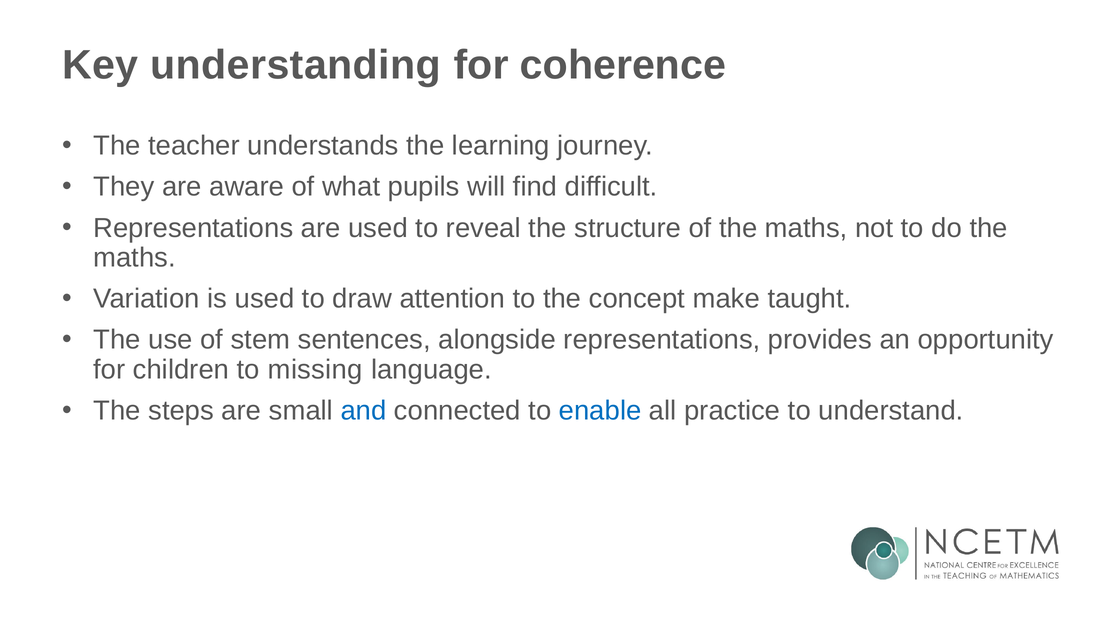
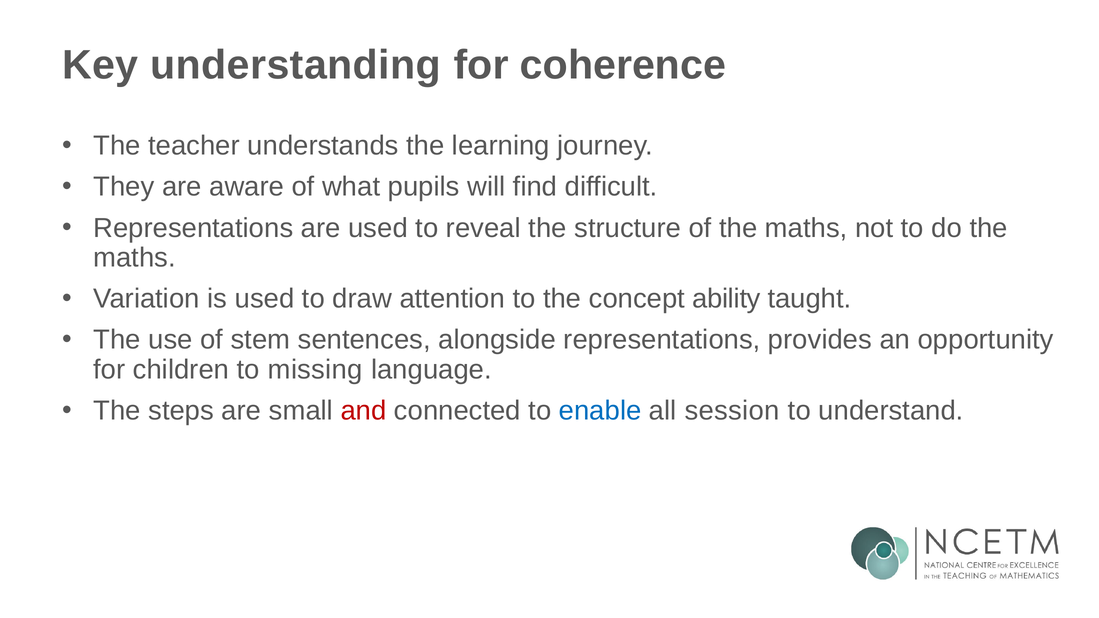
make: make -> ability
and colour: blue -> red
practice: practice -> session
